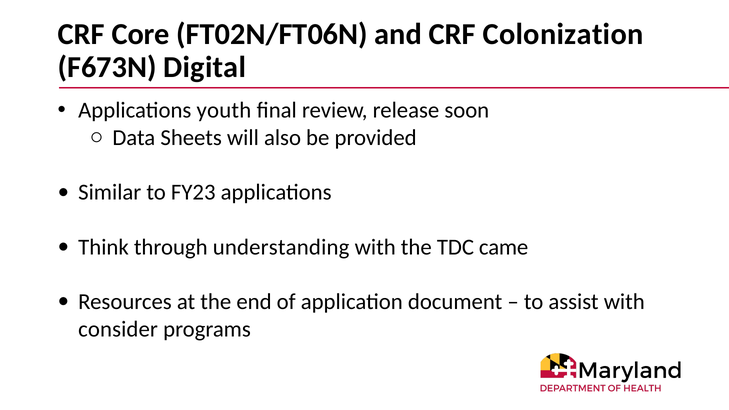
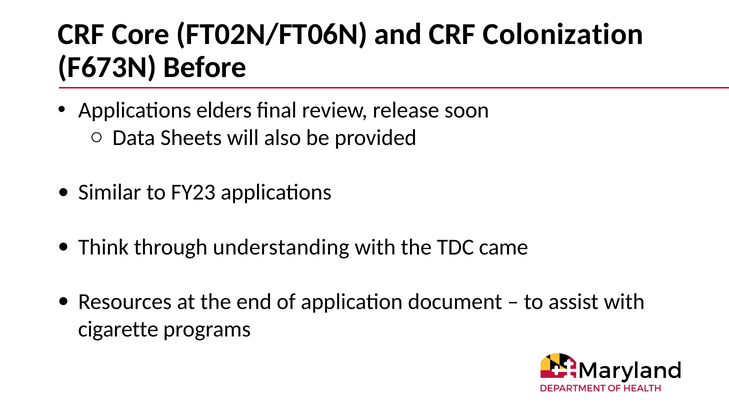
Digital: Digital -> Before
youth: youth -> elders
consider: consider -> cigarette
